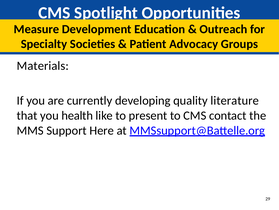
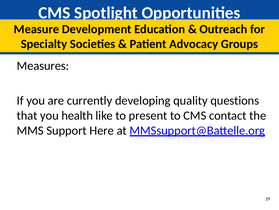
Materials: Materials -> Measures
literature: literature -> questions
